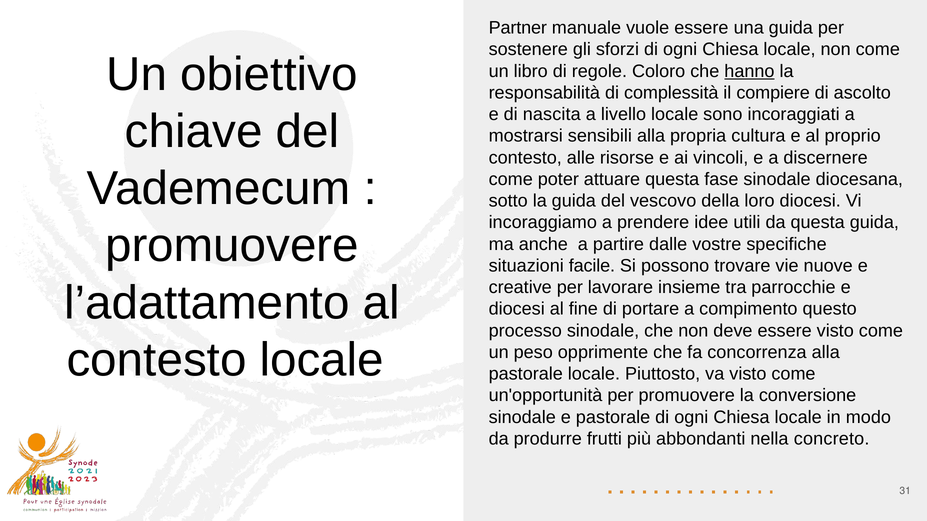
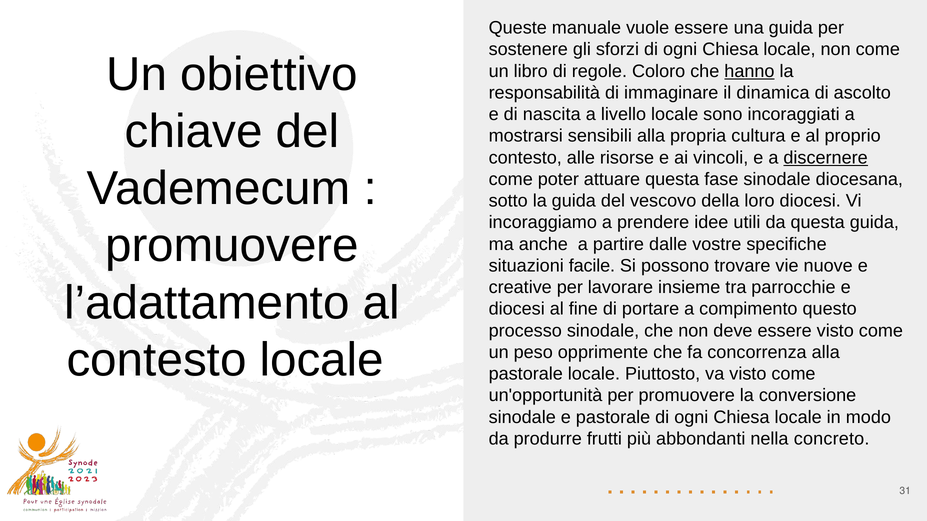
Partner: Partner -> Queste
complessità: complessità -> immaginare
compiere: compiere -> dinamica
discernere underline: none -> present
